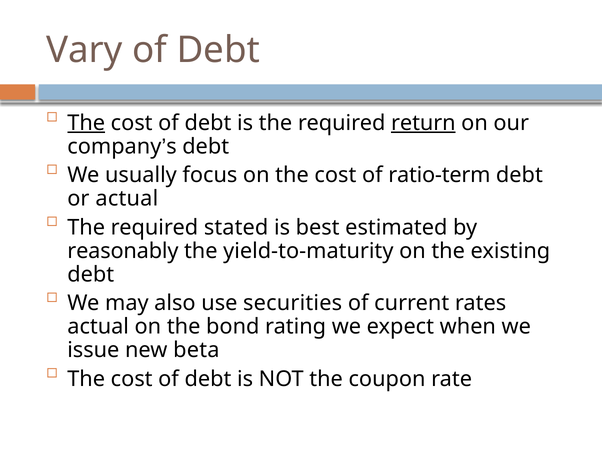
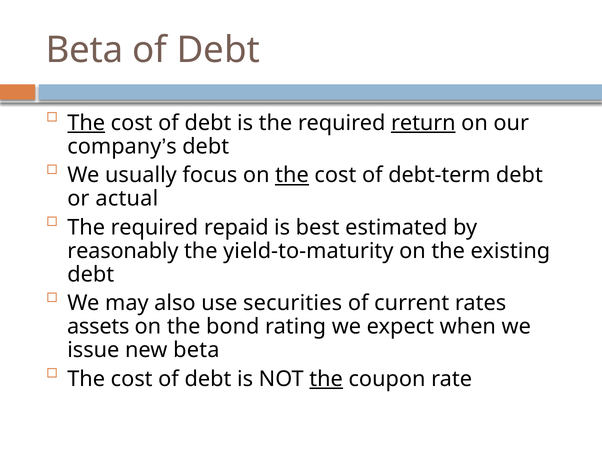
Vary at (84, 50): Vary -> Beta
the at (292, 175) underline: none -> present
ratio-term: ratio-term -> debt-term
stated: stated -> repaid
actual at (98, 326): actual -> assets
the at (326, 379) underline: none -> present
